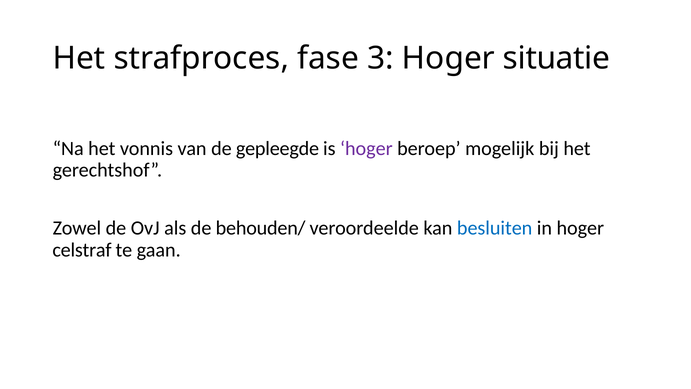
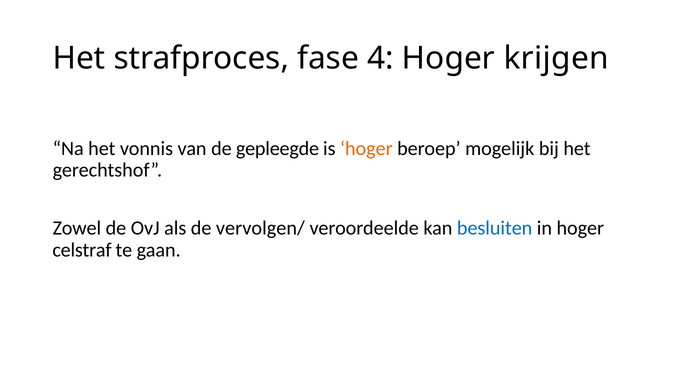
3: 3 -> 4
situatie: situatie -> krijgen
hoger at (366, 148) colour: purple -> orange
behouden/: behouden/ -> vervolgen/
